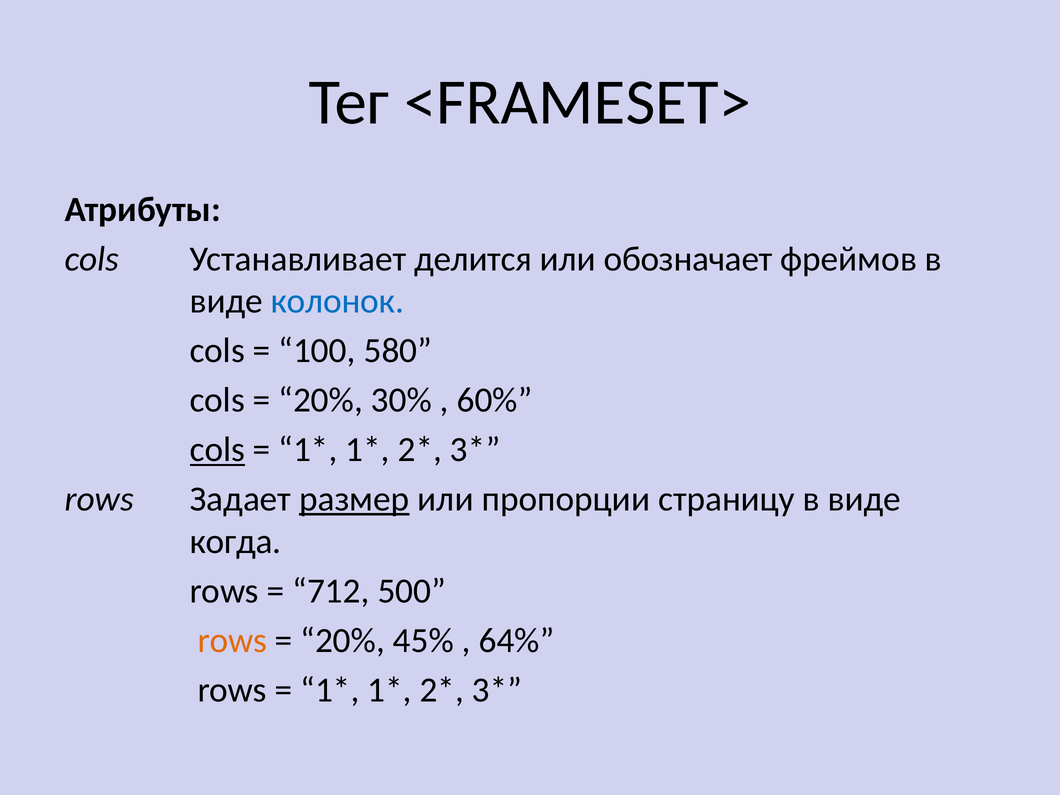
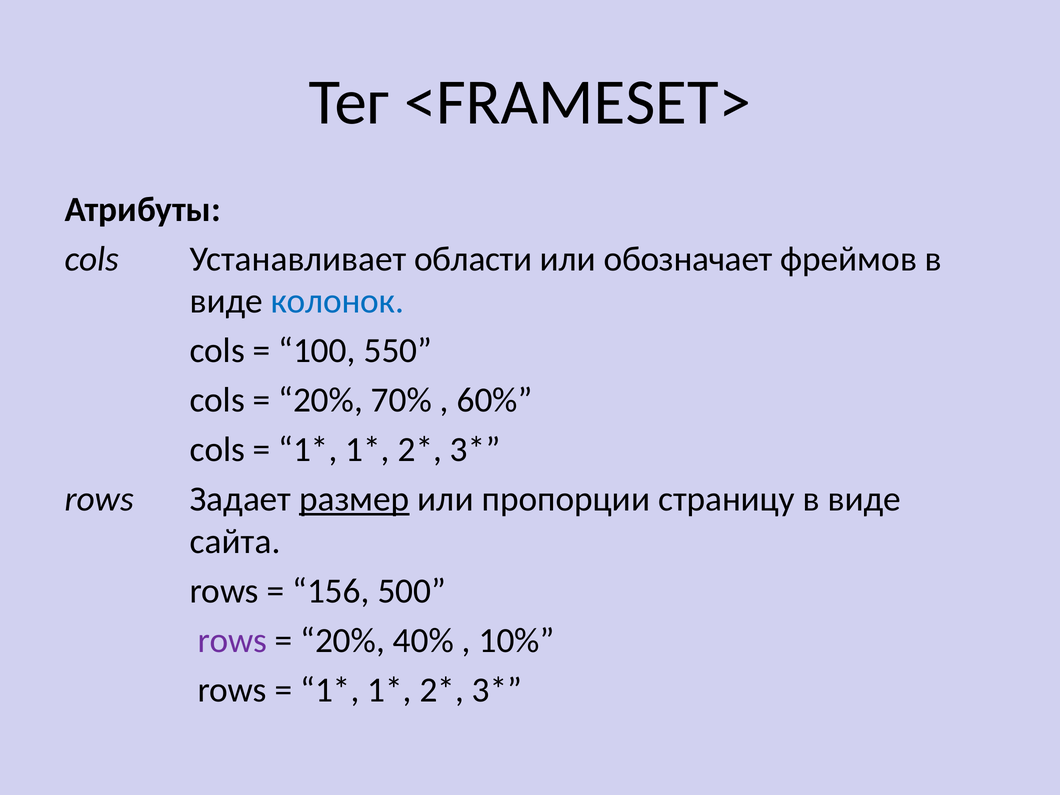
делится: делится -> области
580: 580 -> 550
30%: 30% -> 70%
cols at (217, 450) underline: present -> none
когда: когда -> сайта
712: 712 -> 156
rows at (232, 640) colour: orange -> purple
45%: 45% -> 40%
64%: 64% -> 10%
